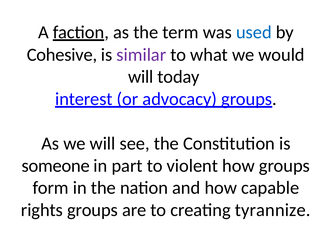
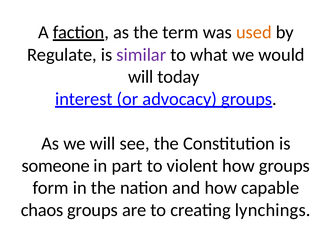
used colour: blue -> orange
Cohesive: Cohesive -> Regulate
rights: rights -> chaos
tyrannize: tyrannize -> lynchings
